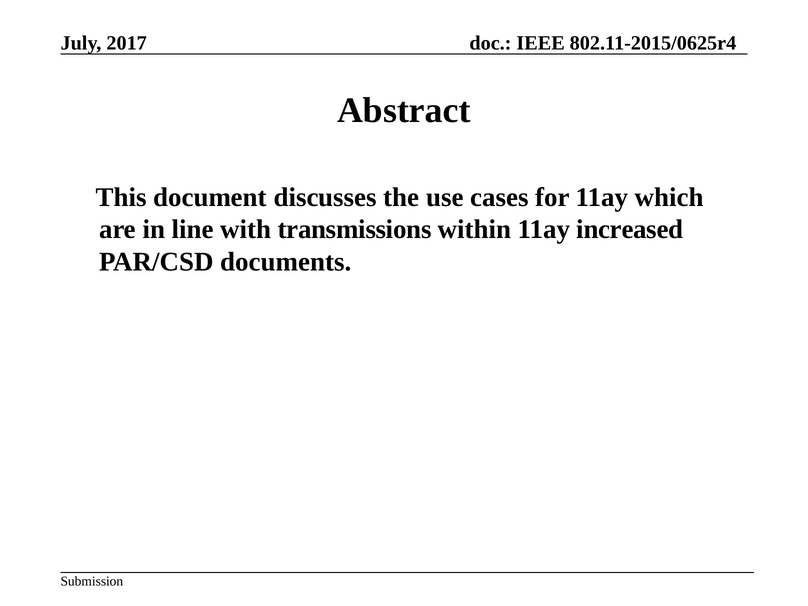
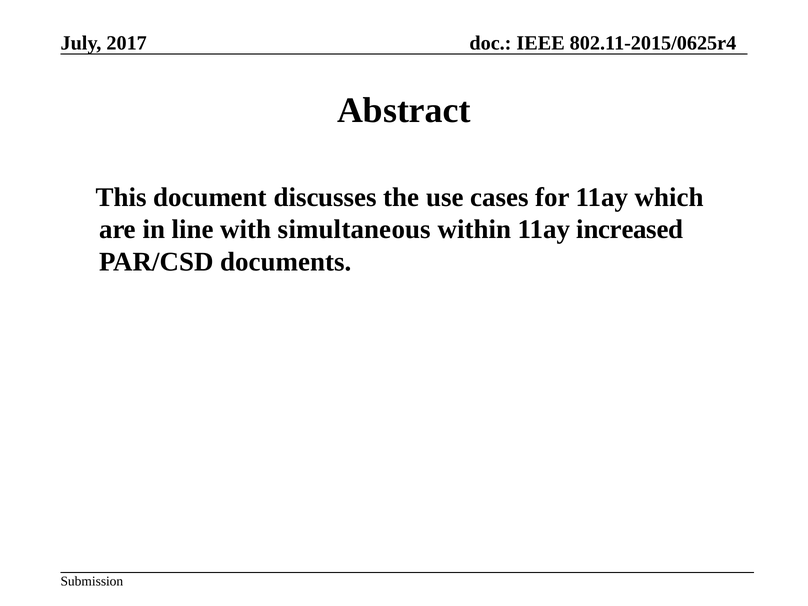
transmissions: transmissions -> simultaneous
